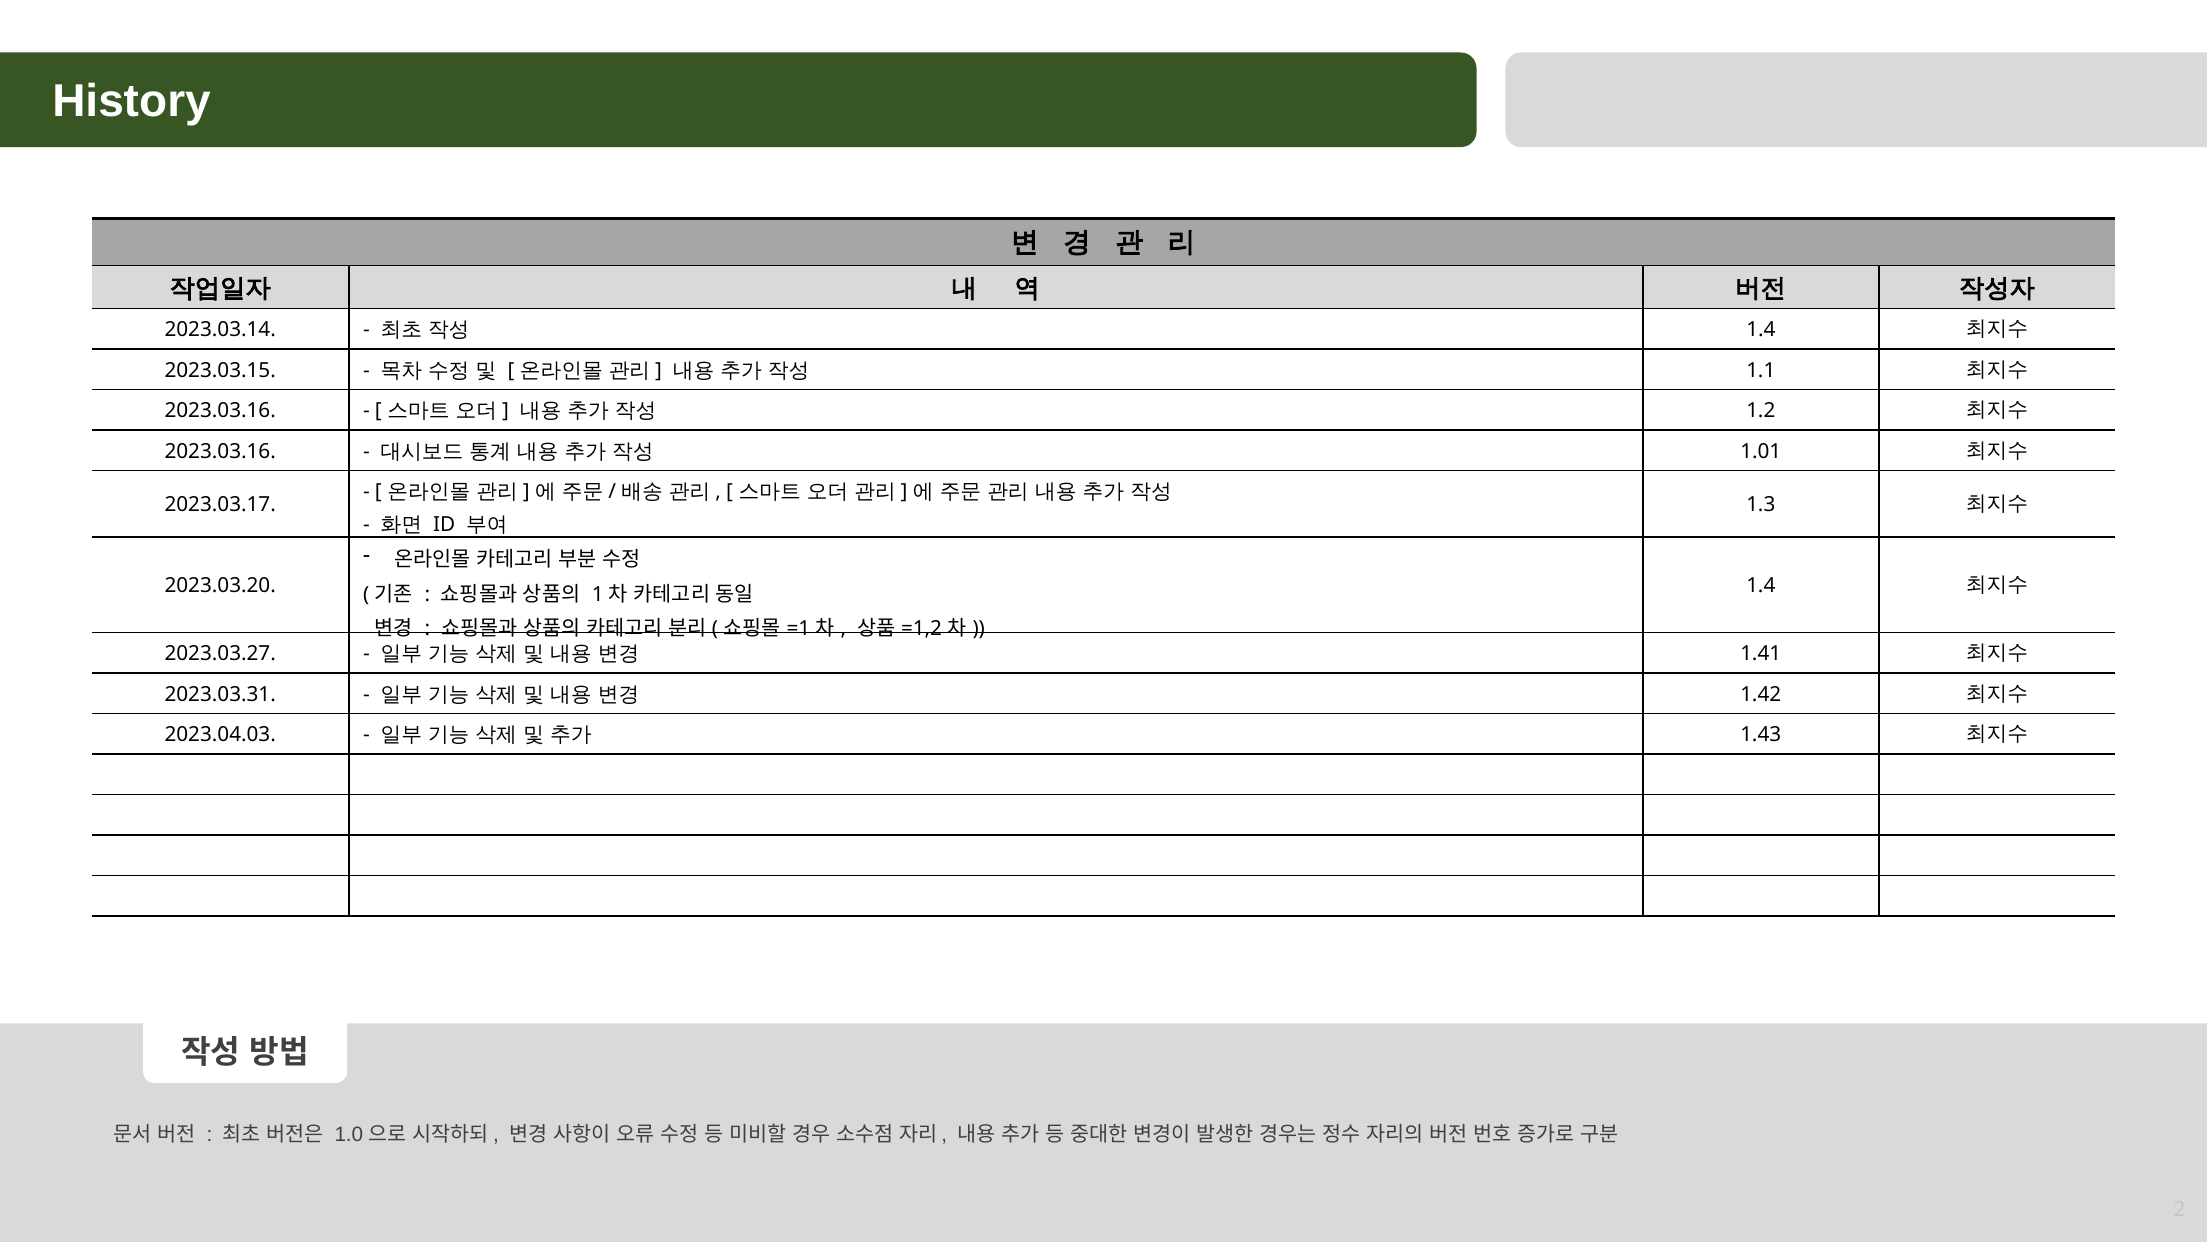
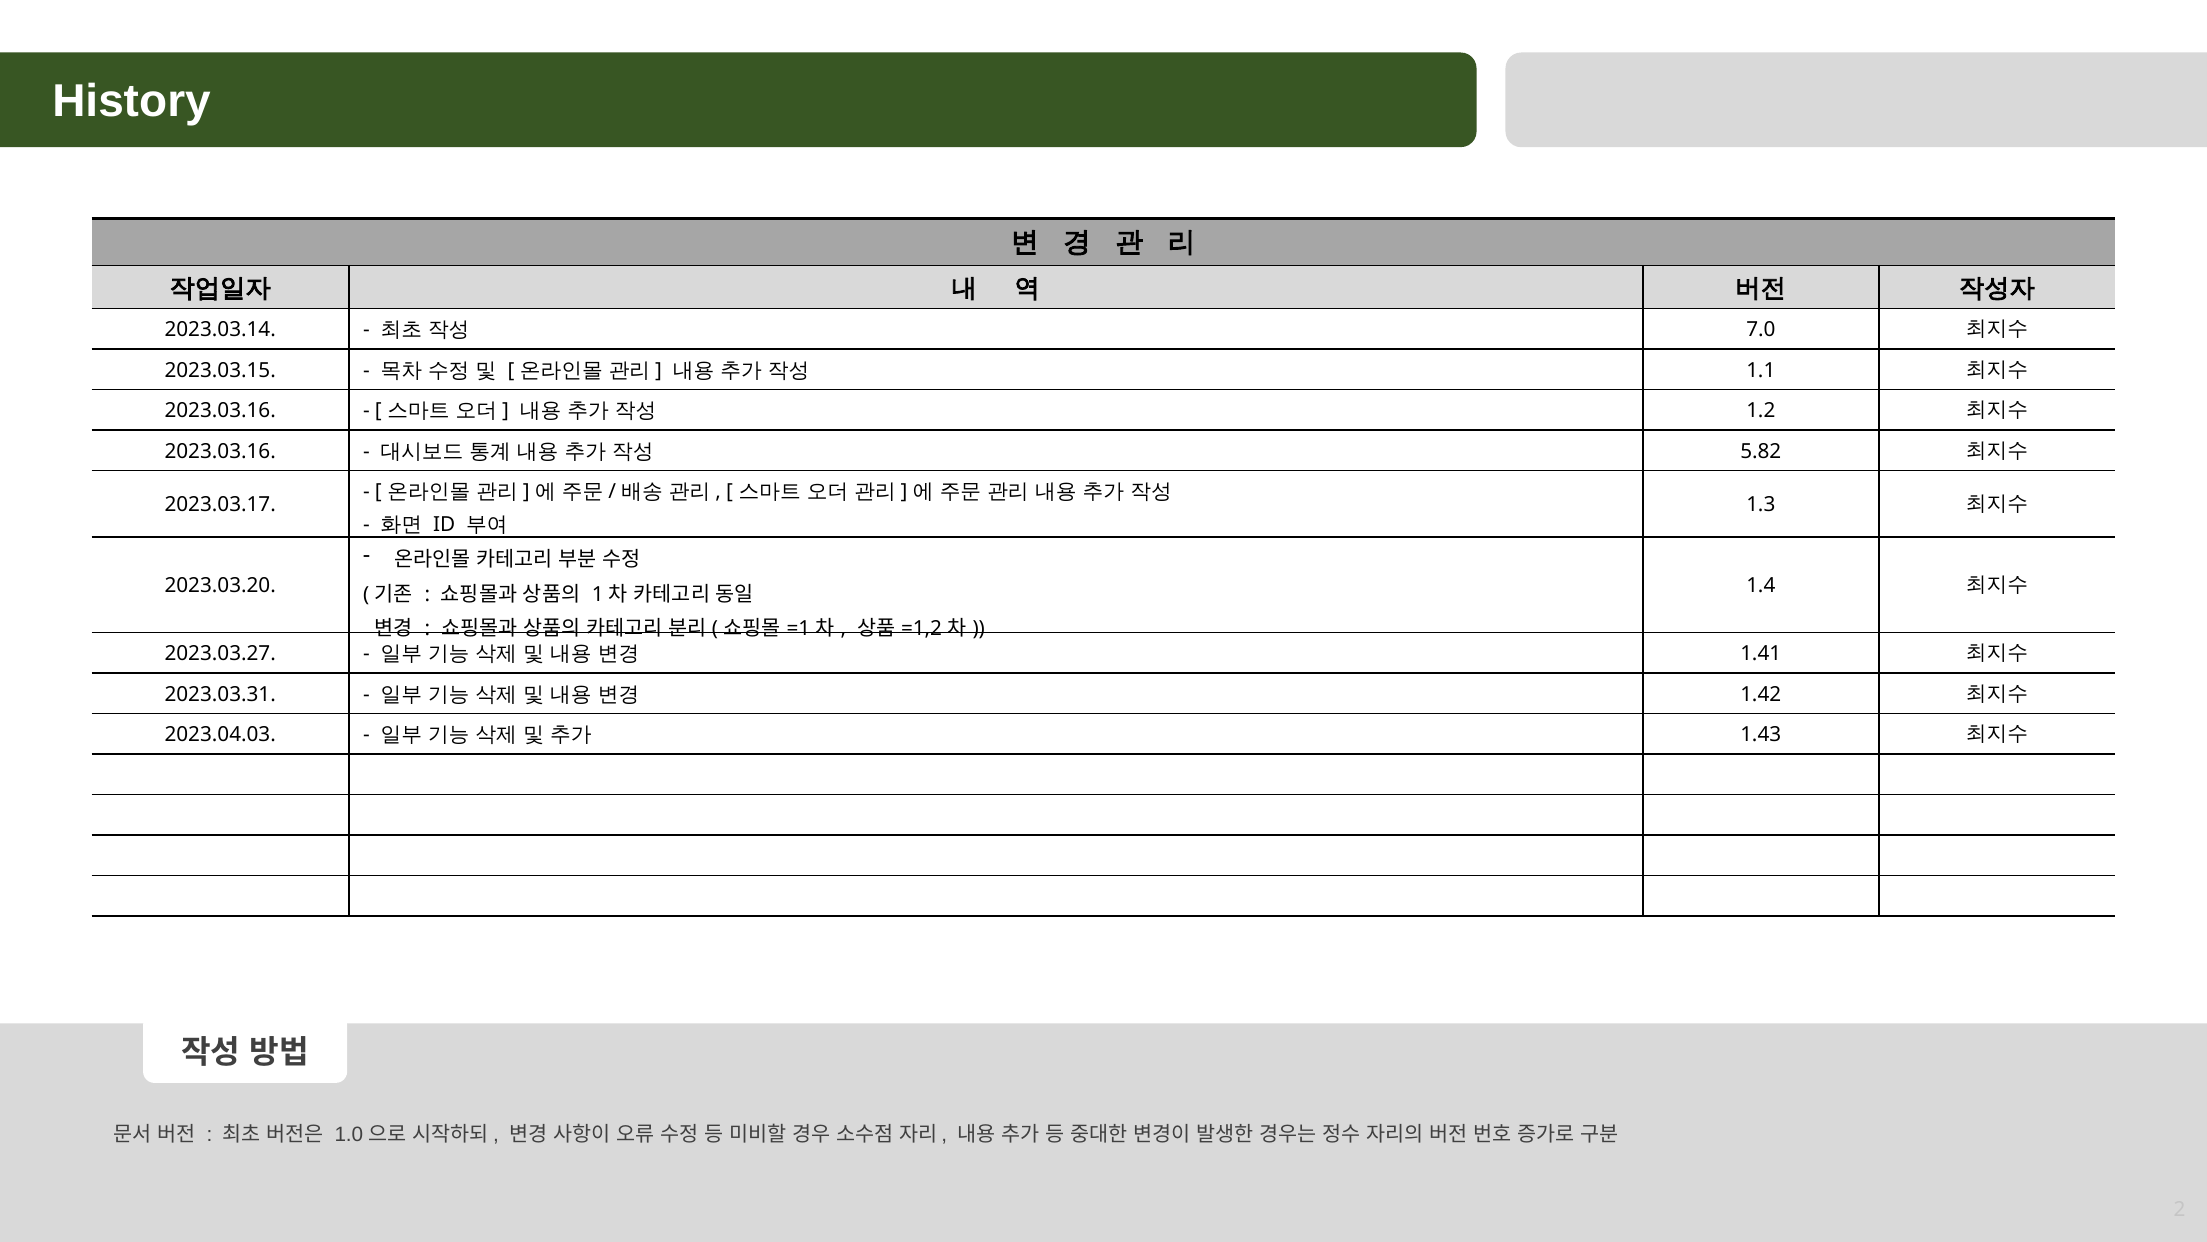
1.4 at (1761, 330): 1.4 -> 7.0
1.01: 1.01 -> 5.82
